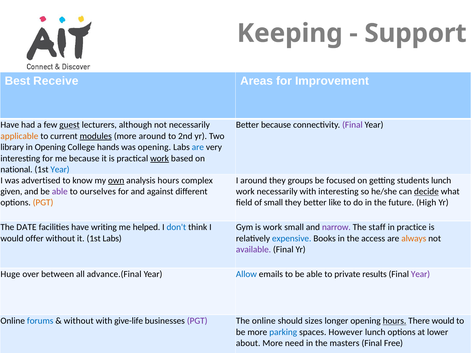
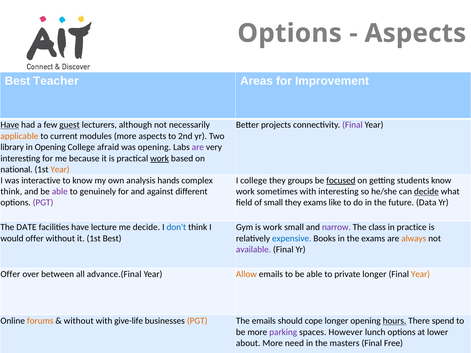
Keeping at (290, 33): Keeping -> Options
Support at (416, 33): Support -> Aspects
Receive: Receive -> Teacher
Have at (10, 125) underline: none -> present
Better because: because -> projects
modules underline: present -> none
more around: around -> aspects
hands: hands -> afraid
are at (198, 147) colour: blue -> purple
Year at (60, 170) colour: blue -> orange
advertised: advertised -> interactive
own underline: present -> none
analysis hours: hours -> hands
I around: around -> college
focused underline: none -> present
students lunch: lunch -> know
given at (11, 192): given -> think
ourselves: ourselves -> genuinely
work necessarily: necessarily -> sometimes
PGT at (43, 203) colour: orange -> purple
they better: better -> exams
High: High -> Data
writing: writing -> lecture
me helped: helped -> decide
staff: staff -> class
1st Labs: Labs -> Best
the access: access -> exams
Huge at (10, 274): Huge -> Offer
Allow colour: blue -> orange
private results: results -> longer
Year at (420, 274) colour: purple -> orange
forums colour: blue -> orange
PGT at (197, 321) colour: purple -> orange
The online: online -> emails
sizes: sizes -> cope
There would: would -> spend
parking colour: blue -> purple
